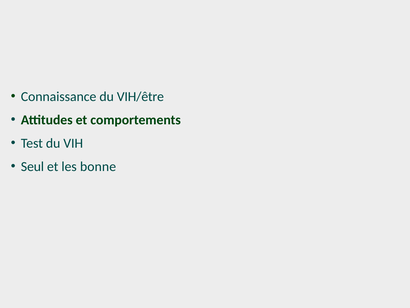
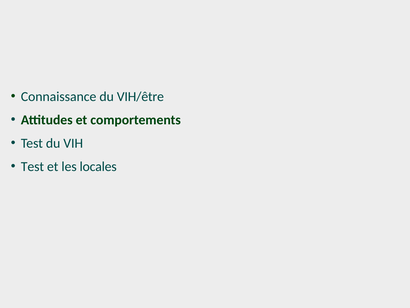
Seul at (32, 166): Seul -> Test
bonne: bonne -> locales
